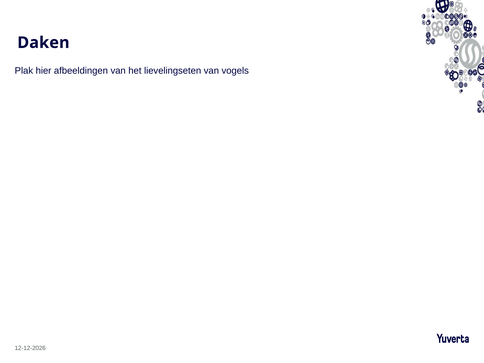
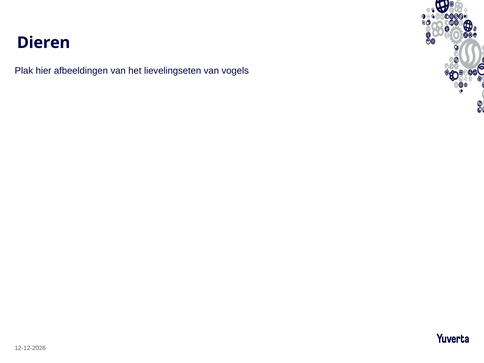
Daken: Daken -> Dieren
